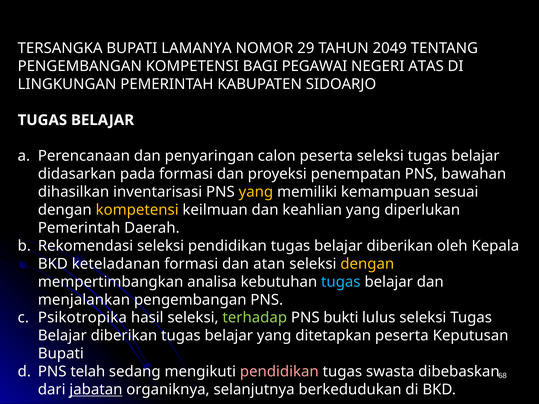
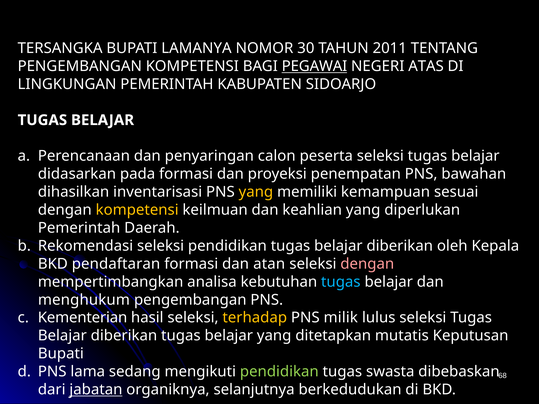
29: 29 -> 30
2049: 2049 -> 2011
PEGAWAI underline: none -> present
keteladanan: keteladanan -> pendaftaran
dengan at (367, 264) colour: yellow -> pink
menjalankan: menjalankan -> menghukum
Psikotropika: Psikotropika -> Kementerian
terhadap colour: light green -> yellow
bukti: bukti -> milik
ditetapkan peserta: peserta -> mutatis
telah: telah -> lama
pendidikan at (279, 372) colour: pink -> light green
